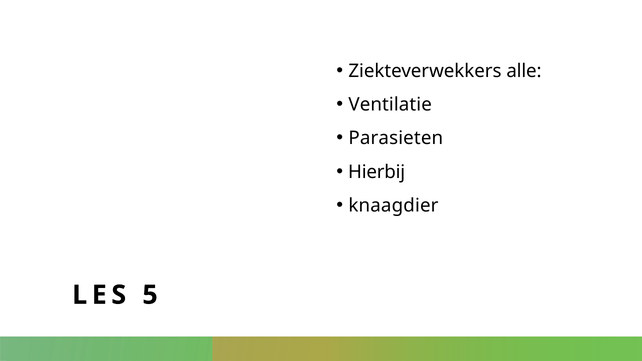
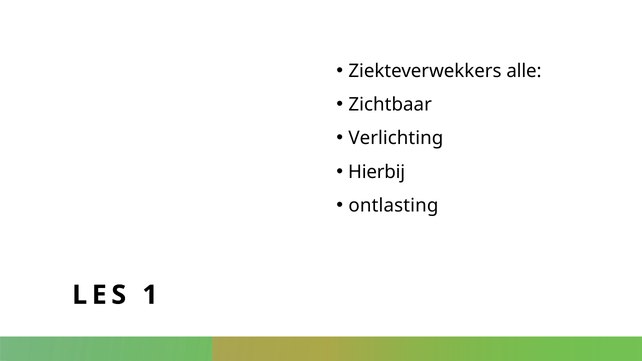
Ventilatie: Ventilatie -> Zichtbaar
Parasieten: Parasieten -> Verlichting
knaagdier: knaagdier -> ontlasting
5: 5 -> 1
